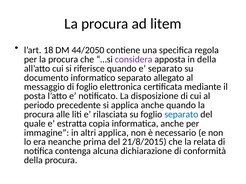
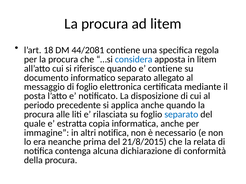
44/2050: 44/2050 -> 44/2081
considera colour: purple -> blue
in della: della -> litem
e separato: separato -> contiene
altri applica: applica -> notifica
